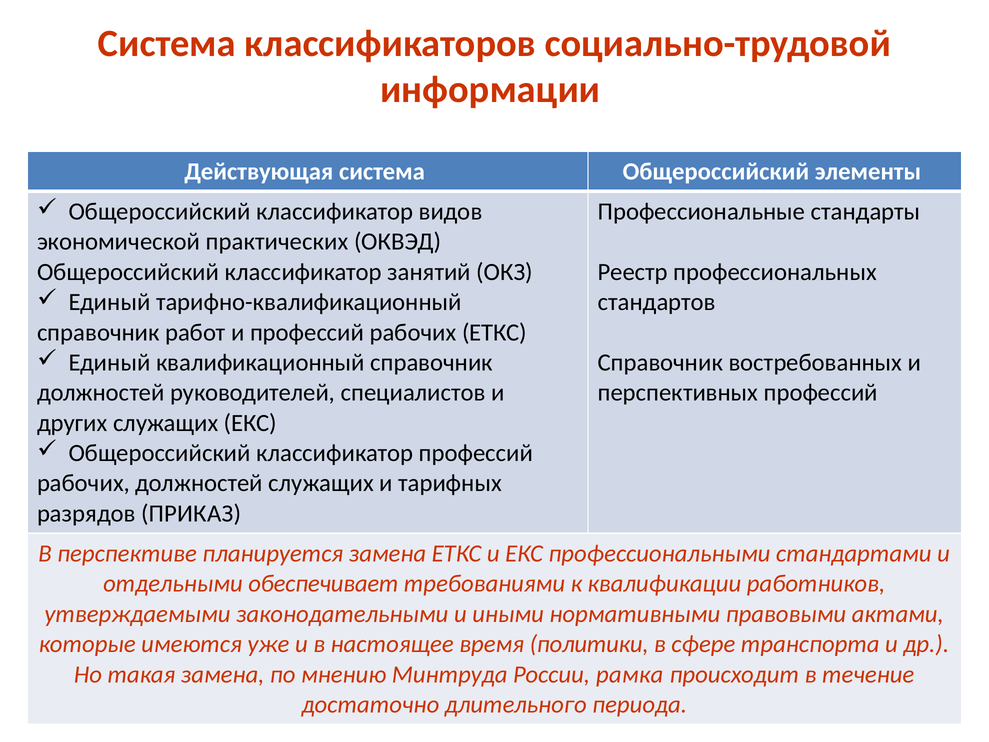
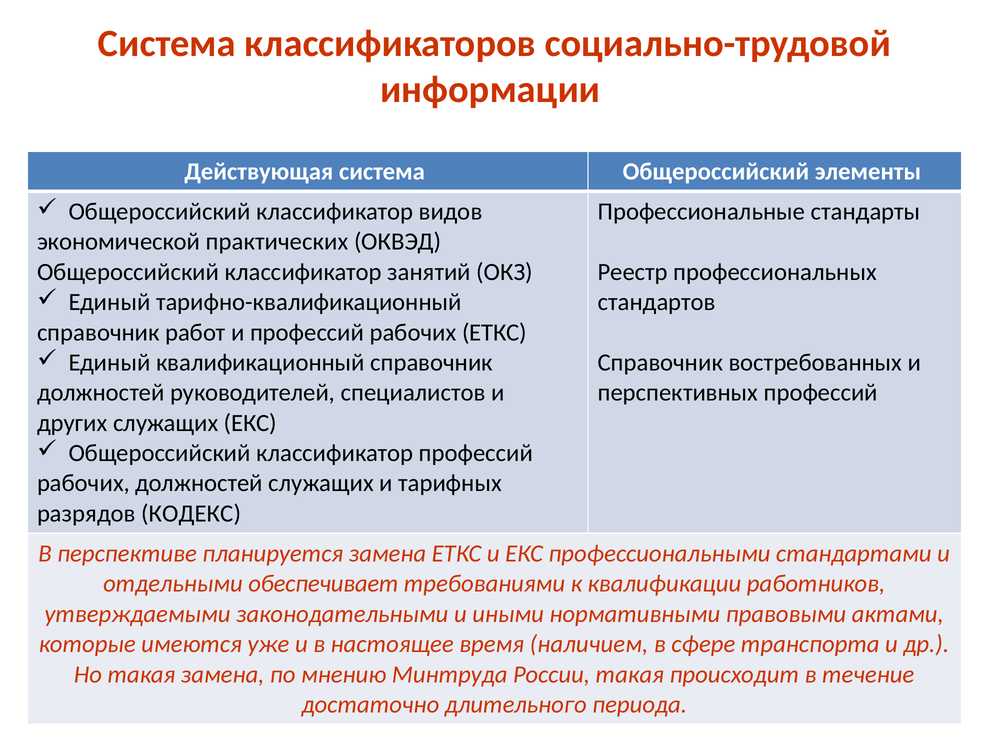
ПРИКАЗ: ПРИКАЗ -> КОДЕКС
политики: политики -> наличием
России рамка: рамка -> такая
